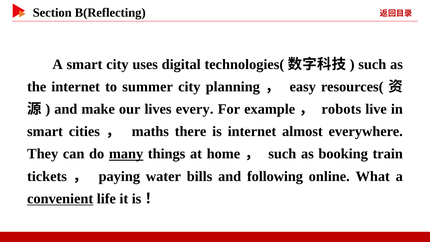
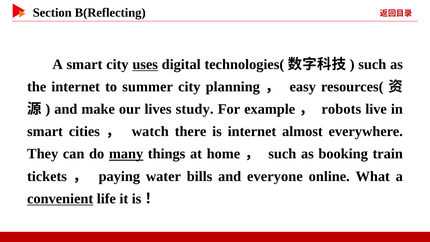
uses underline: none -> present
every: every -> study
maths: maths -> watch
following: following -> everyone
